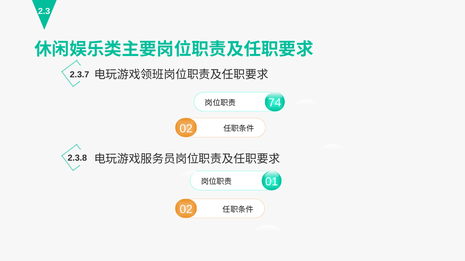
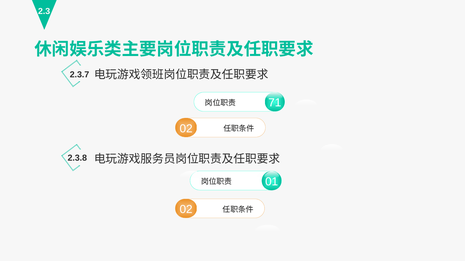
74: 74 -> 71
